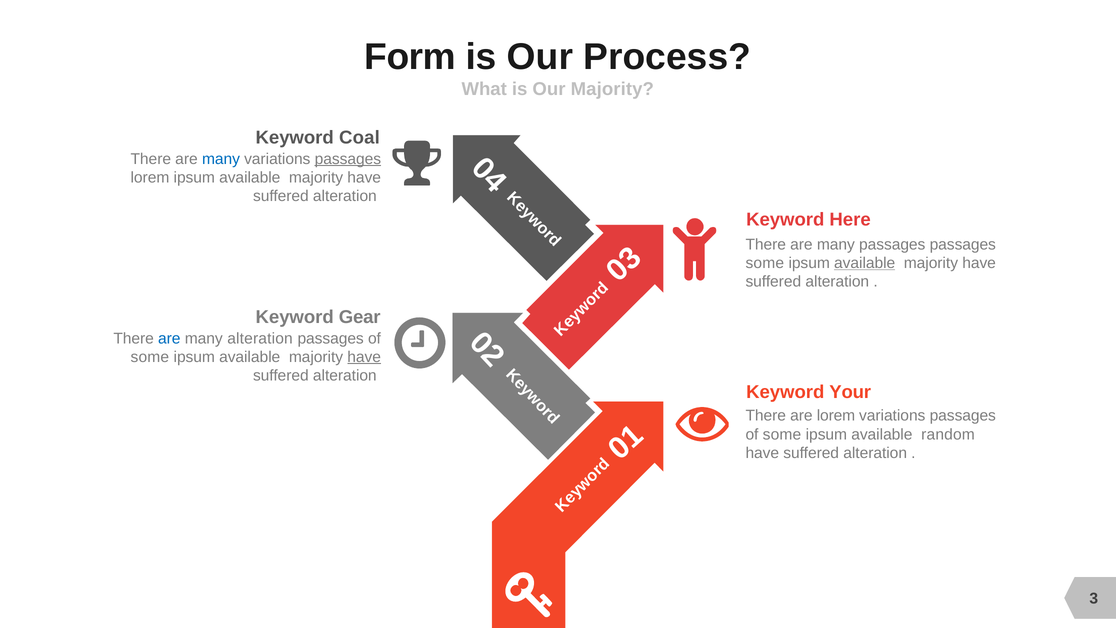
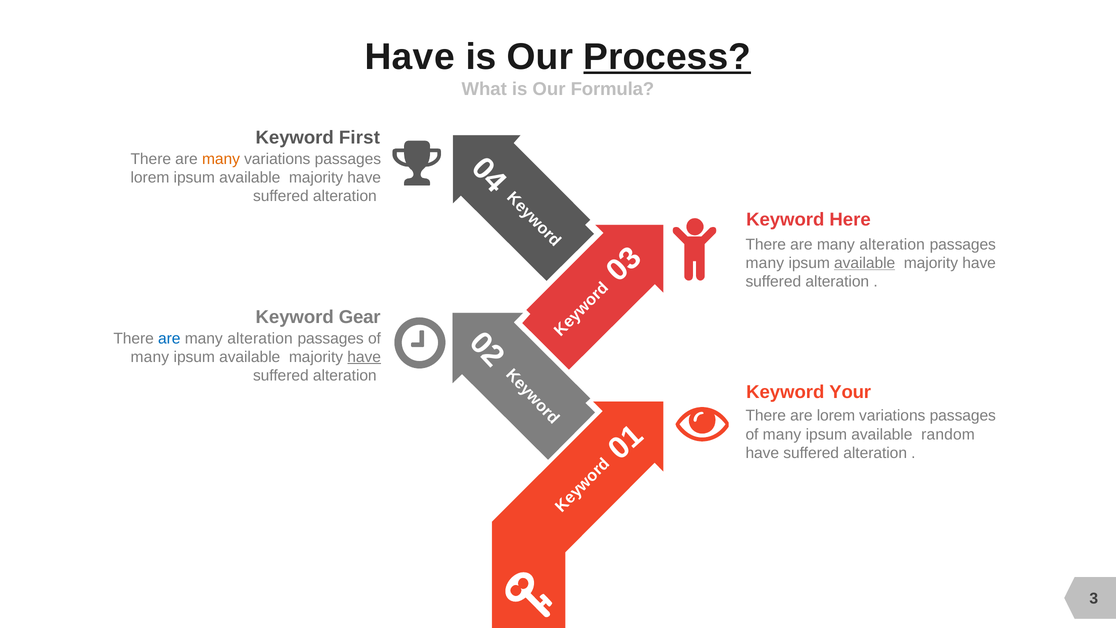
Form at (410, 57): Form -> Have
Process underline: none -> present
Our Majority: Majority -> Formula
Coal: Coal -> First
many at (221, 159) colour: blue -> orange
passages at (348, 159) underline: present -> none
passages at (892, 244): passages -> alteration
some at (765, 263): some -> many
some at (150, 357): some -> many
some at (782, 434): some -> many
